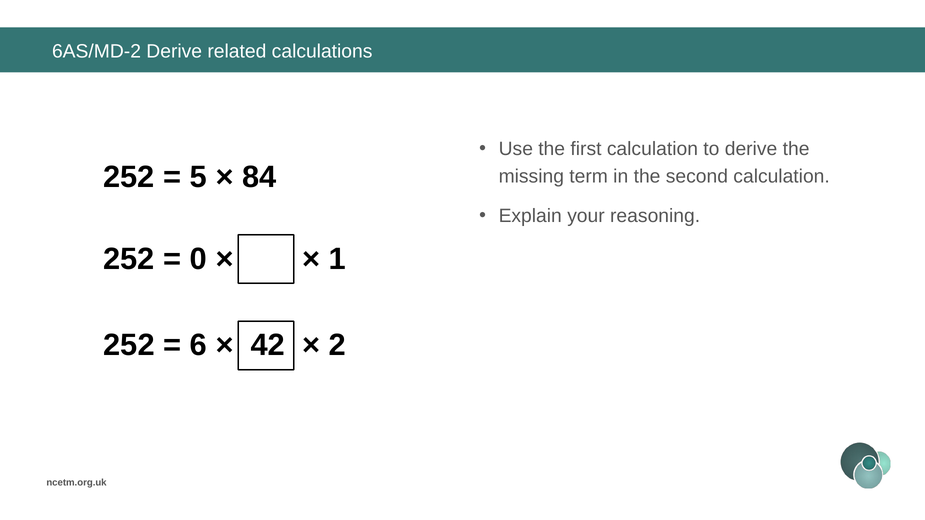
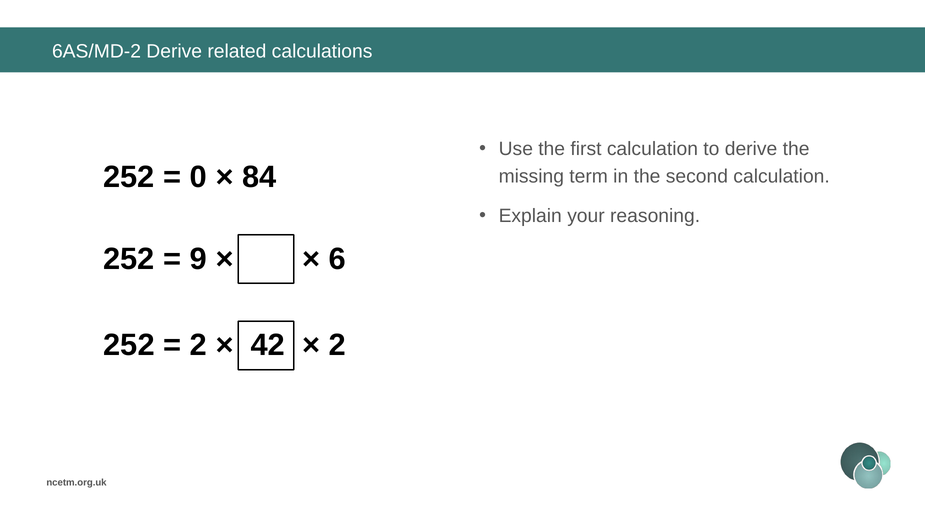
5: 5 -> 0
0: 0 -> 9
1: 1 -> 6
6 at (198, 345): 6 -> 2
